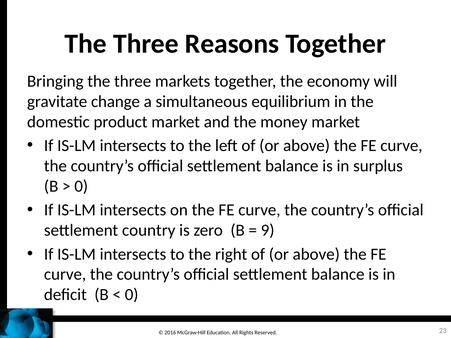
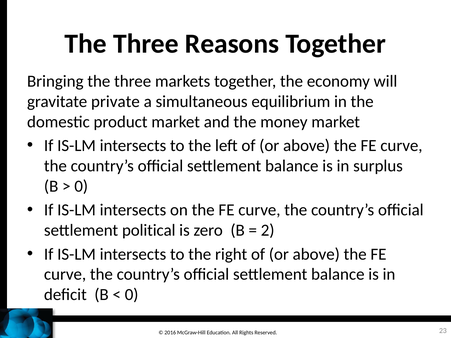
change: change -> private
country: country -> political
9: 9 -> 2
